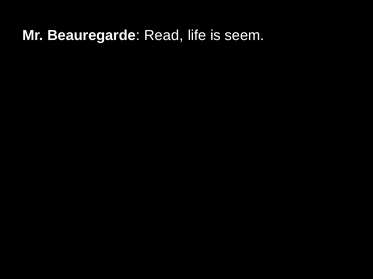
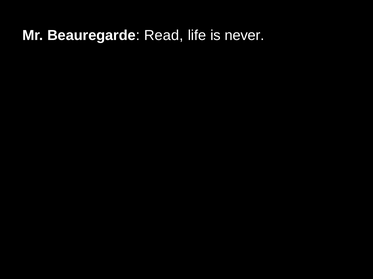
seem: seem -> never
